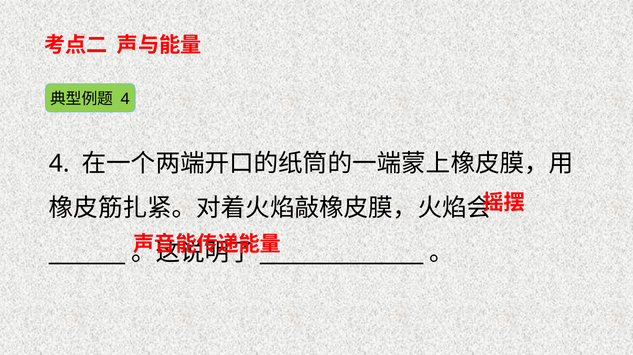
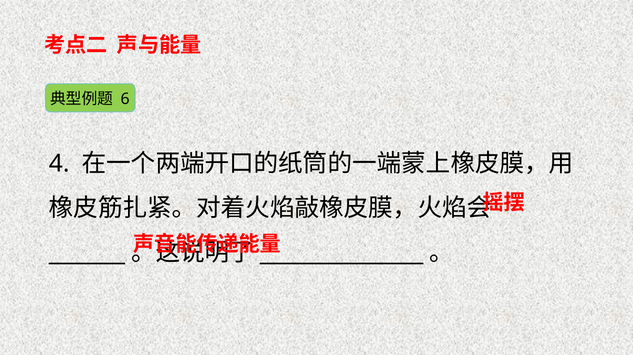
4 at (125, 99): 4 -> 6
